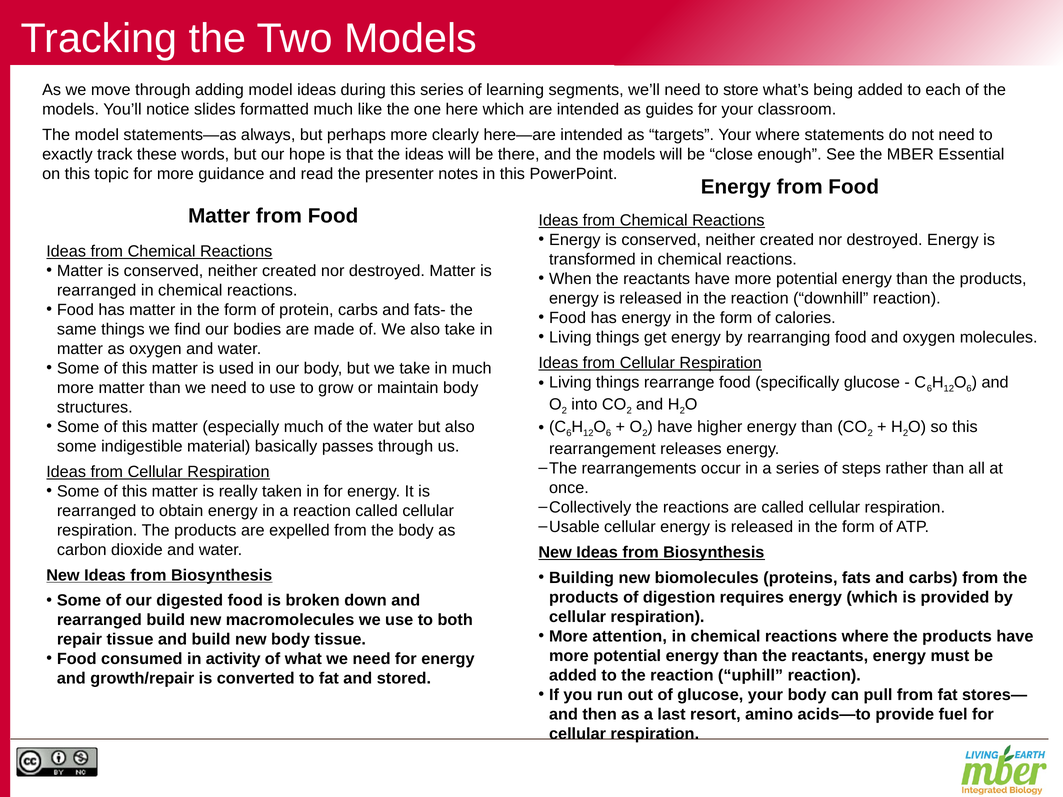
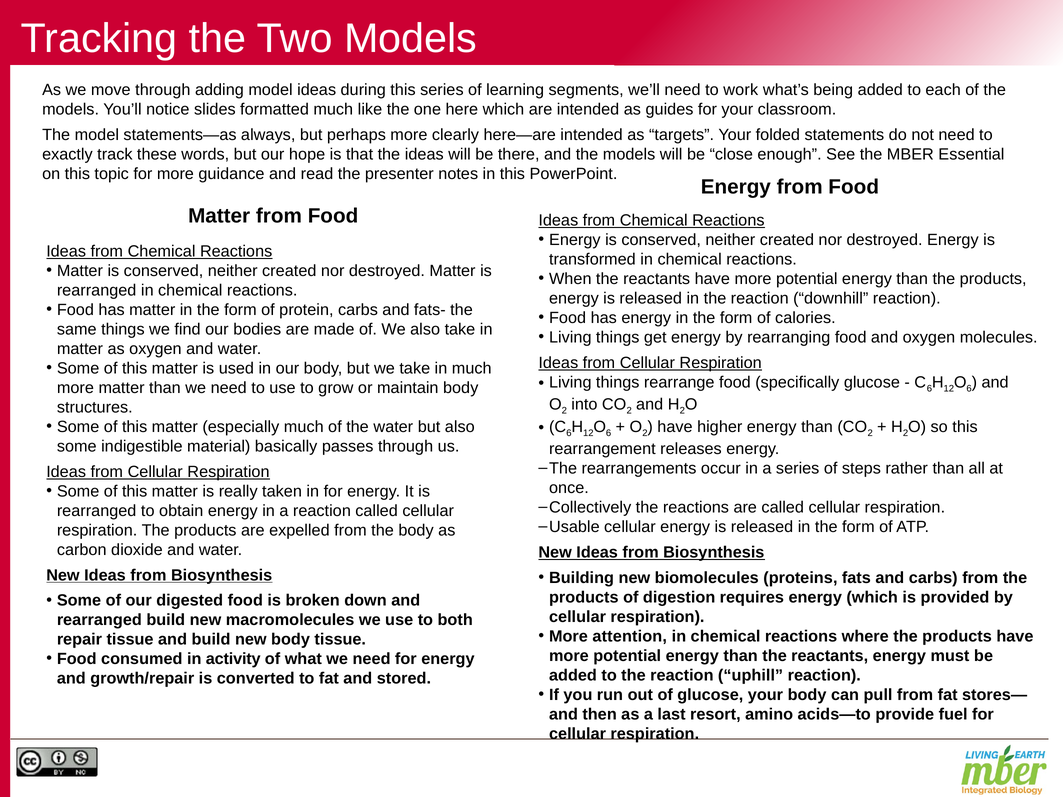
store: store -> work
Your where: where -> folded
